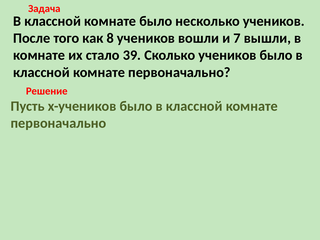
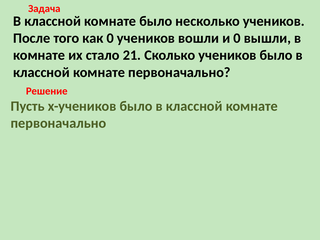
как 8: 8 -> 0
и 7: 7 -> 0
39: 39 -> 21
